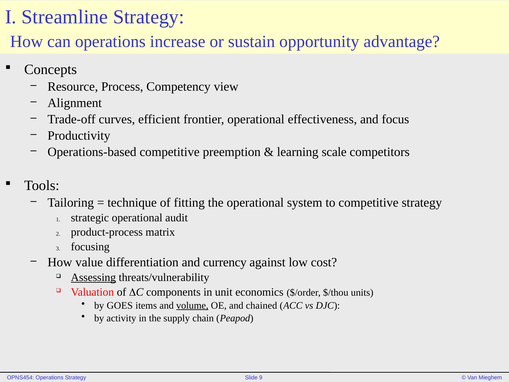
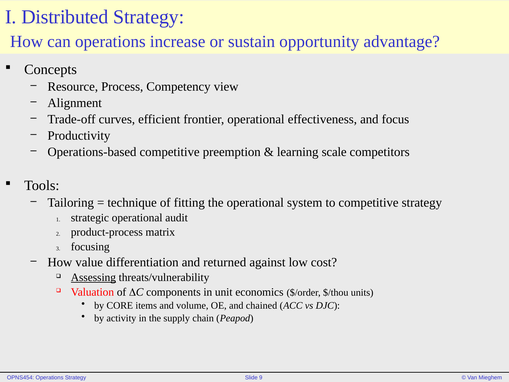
Streamline: Streamline -> Distributed
currency: currency -> returned
GOES: GOES -> CORE
volume underline: present -> none
